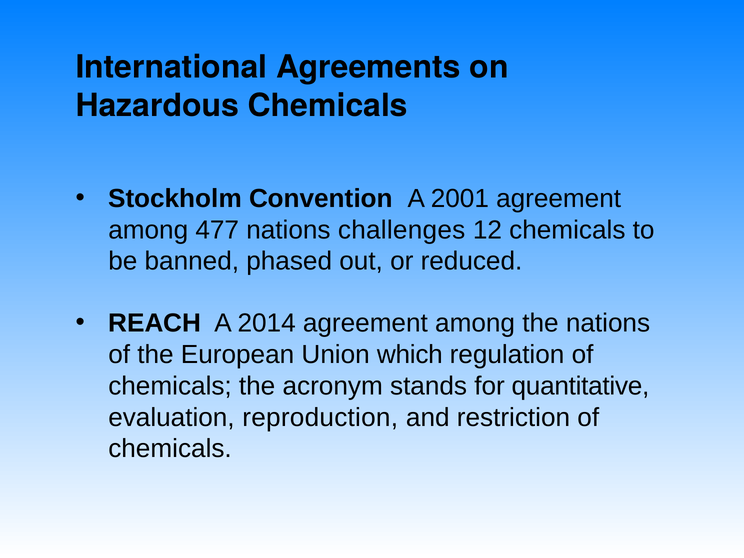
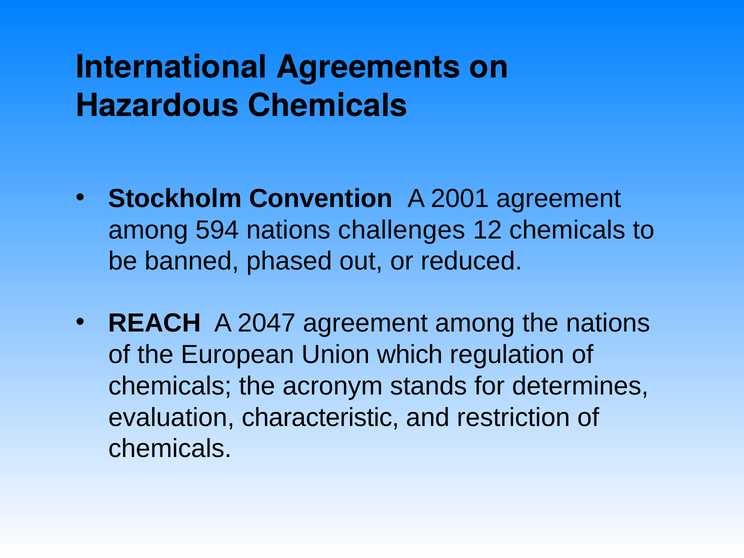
477: 477 -> 594
2014: 2014 -> 2047
quantitative: quantitative -> determines
reproduction: reproduction -> characteristic
